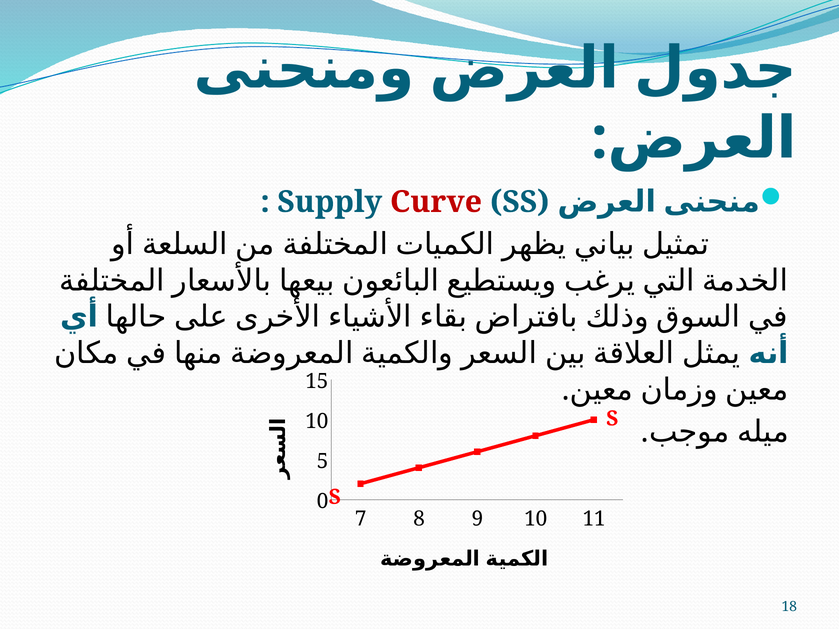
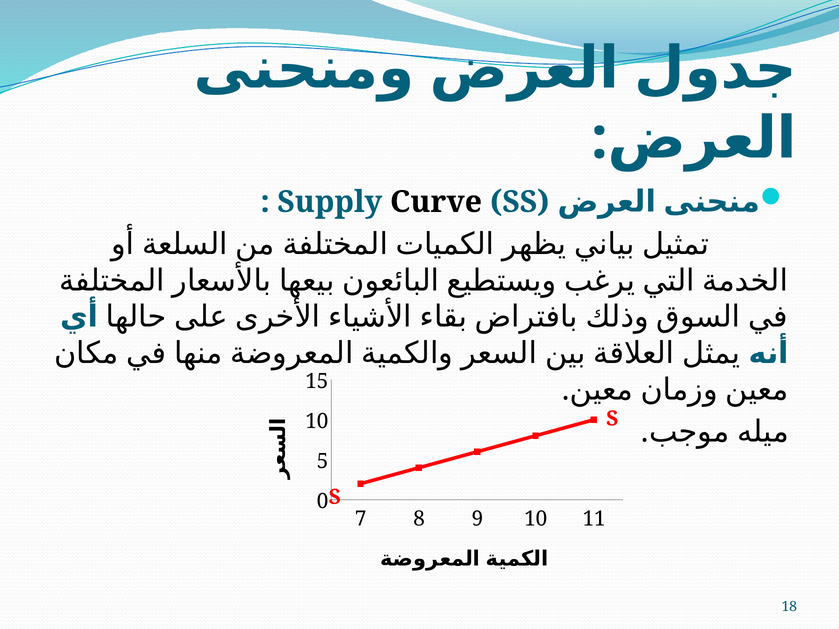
Curve colour: red -> black
